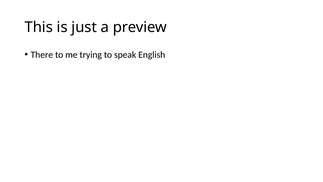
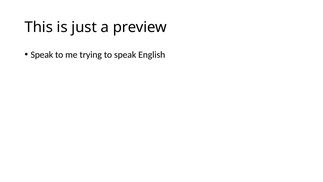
There at (42, 55): There -> Speak
